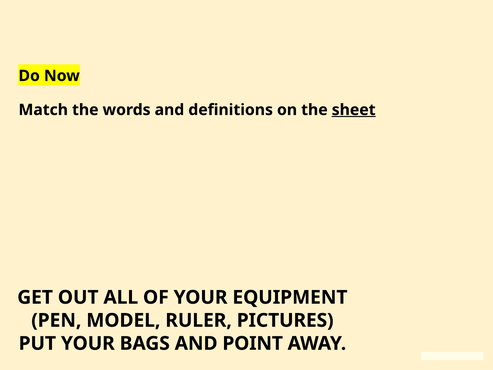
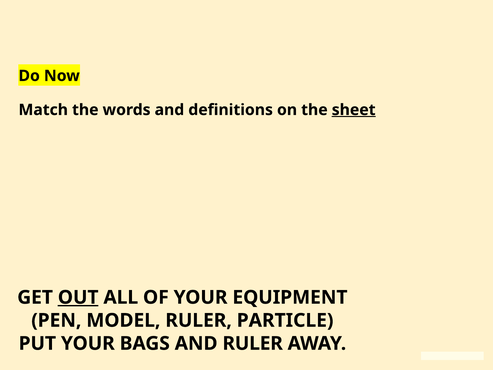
OUT underline: none -> present
PICTURES: PICTURES -> PARTICLE
AND POINT: POINT -> RULER
